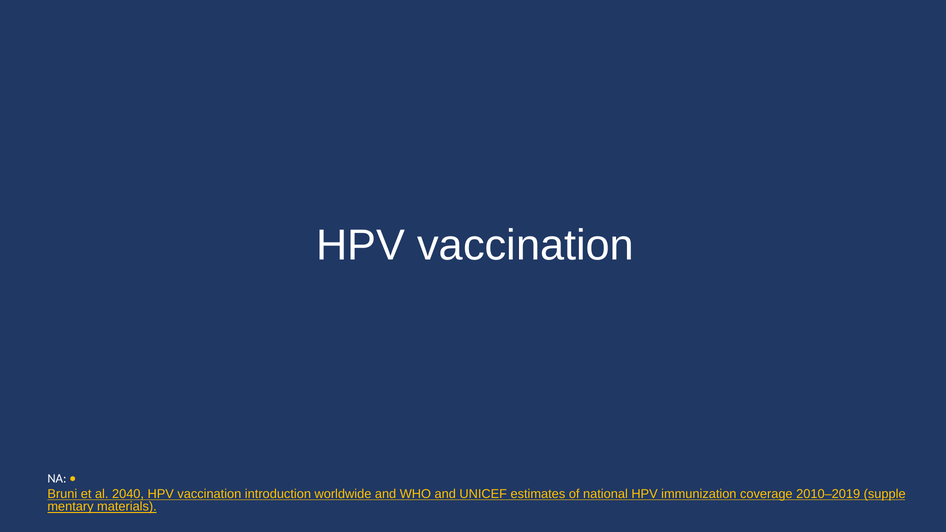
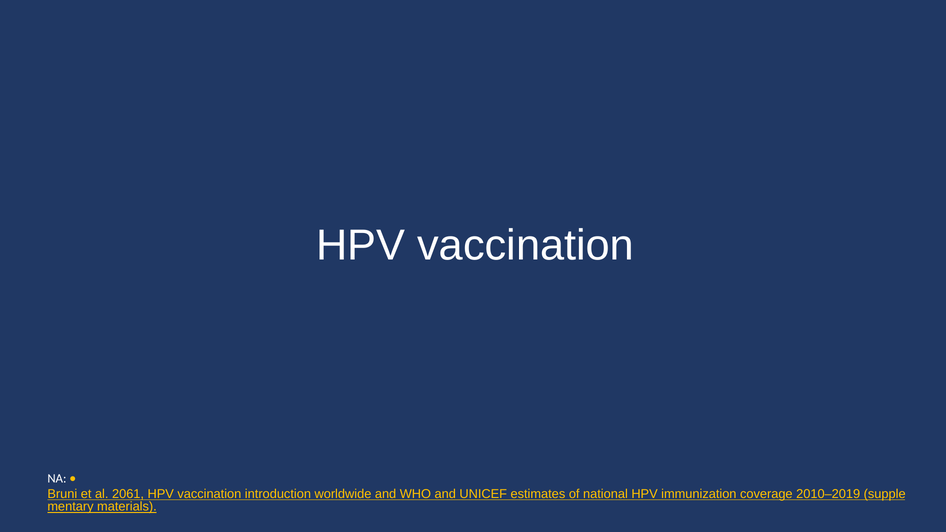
2040: 2040 -> 2061
